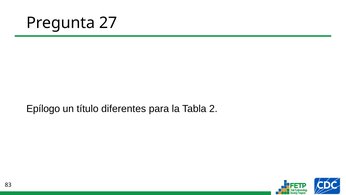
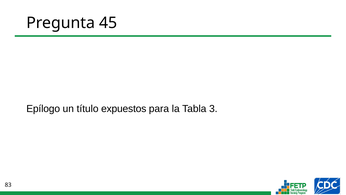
27: 27 -> 45
diferentes: diferentes -> expuestos
2: 2 -> 3
